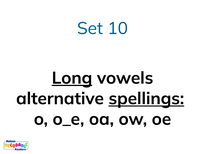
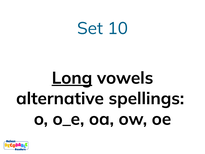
spellings underline: present -> none
